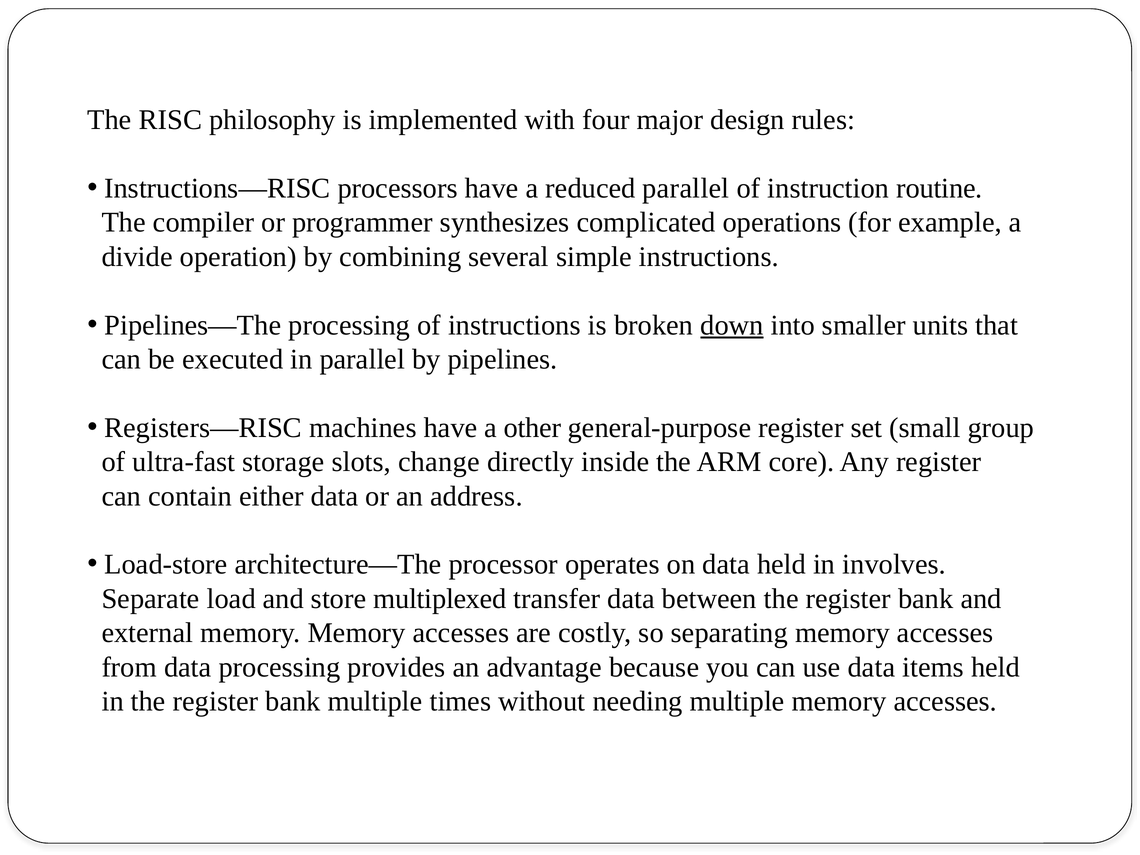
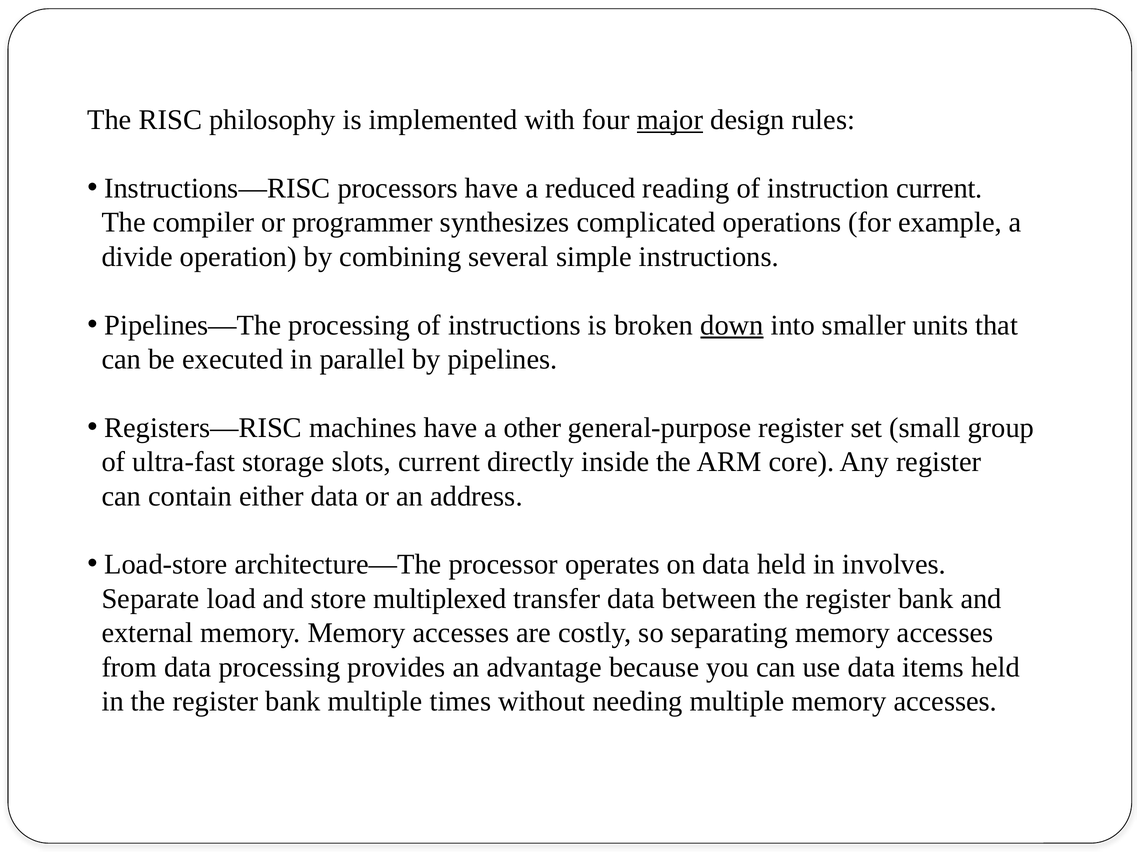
major underline: none -> present
reduced parallel: parallel -> reading
instruction routine: routine -> current
slots change: change -> current
